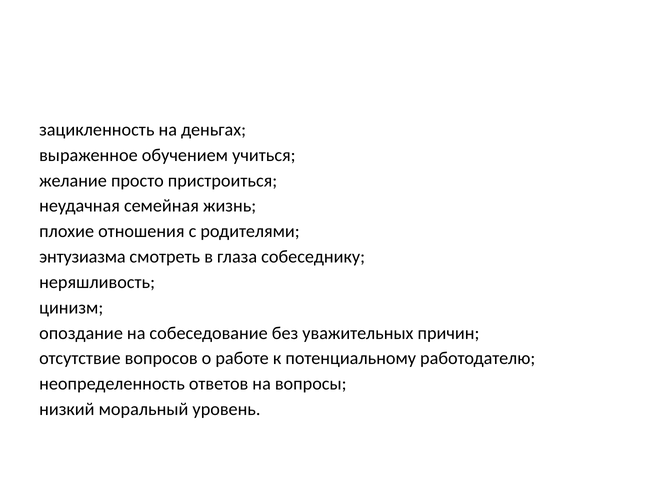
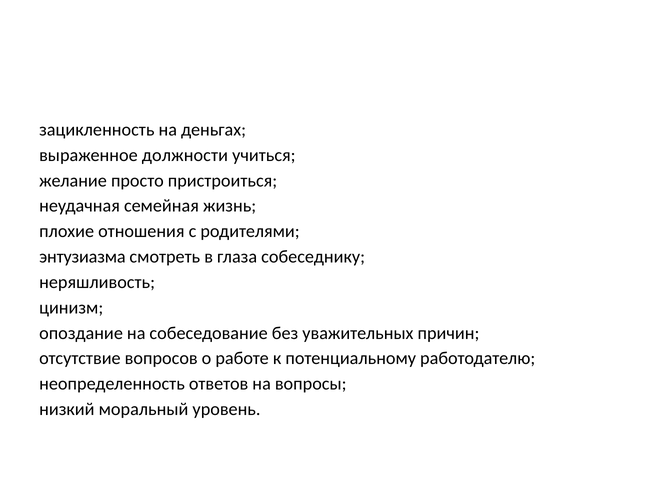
обучением: обучением -> должности
